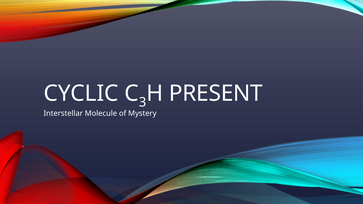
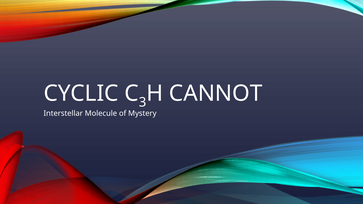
PRESENT: PRESENT -> CANNOT
